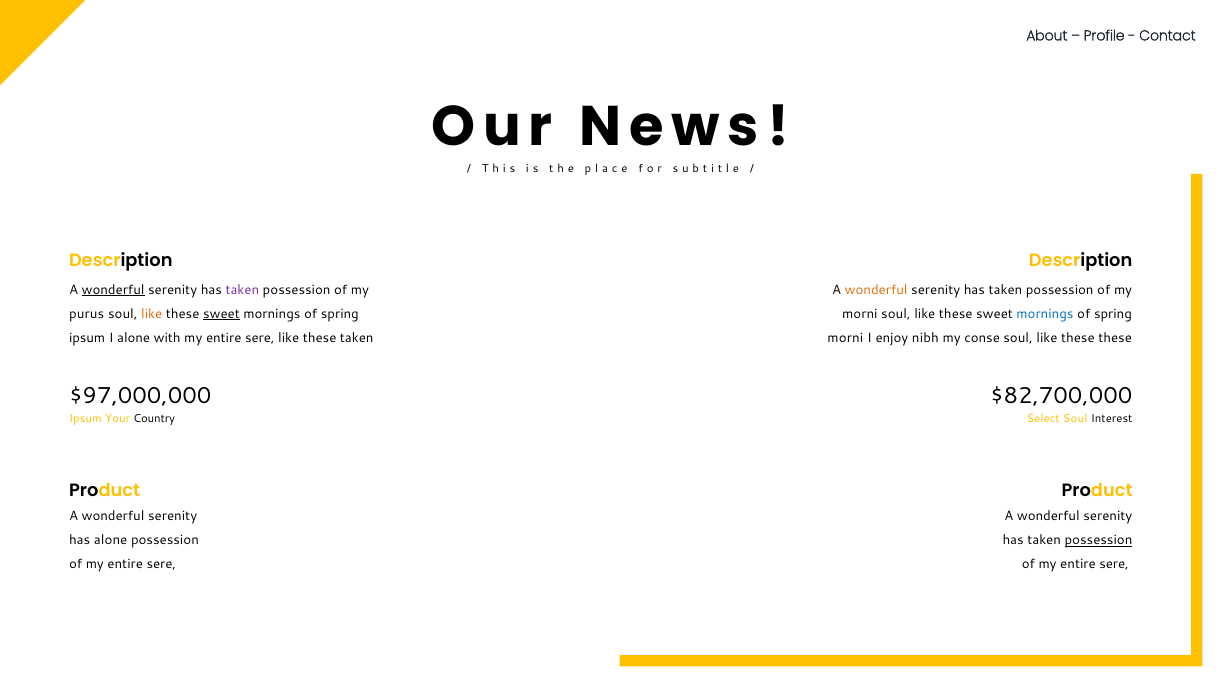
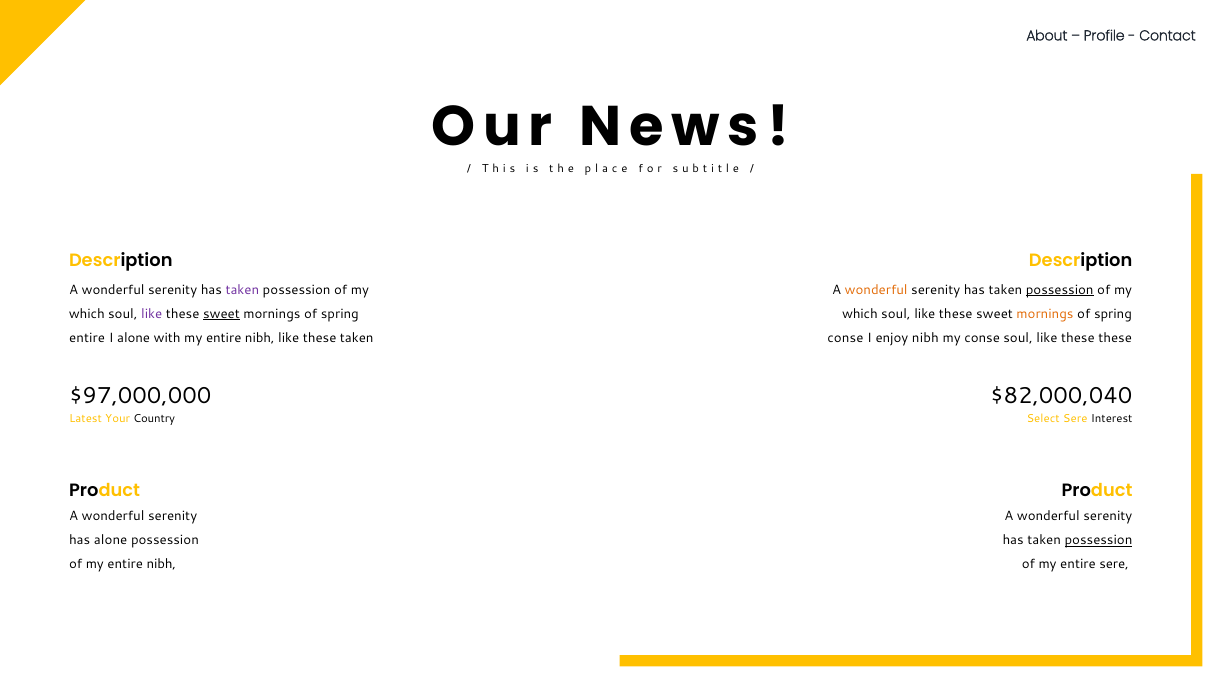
wonderful at (113, 290) underline: present -> none
possession at (1060, 290) underline: none -> present
purus at (87, 314): purus -> which
like at (152, 314) colour: orange -> purple
morni at (860, 314): morni -> which
mornings at (1045, 314) colour: blue -> orange
ipsum at (87, 338): ipsum -> entire
with my entire sere: sere -> nibh
morni at (845, 338): morni -> conse
$82,700,000: $82,700,000 -> $82,000,040
Ipsum at (86, 418): Ipsum -> Latest
Select Soul: Soul -> Sere
sere at (161, 564): sere -> nibh
